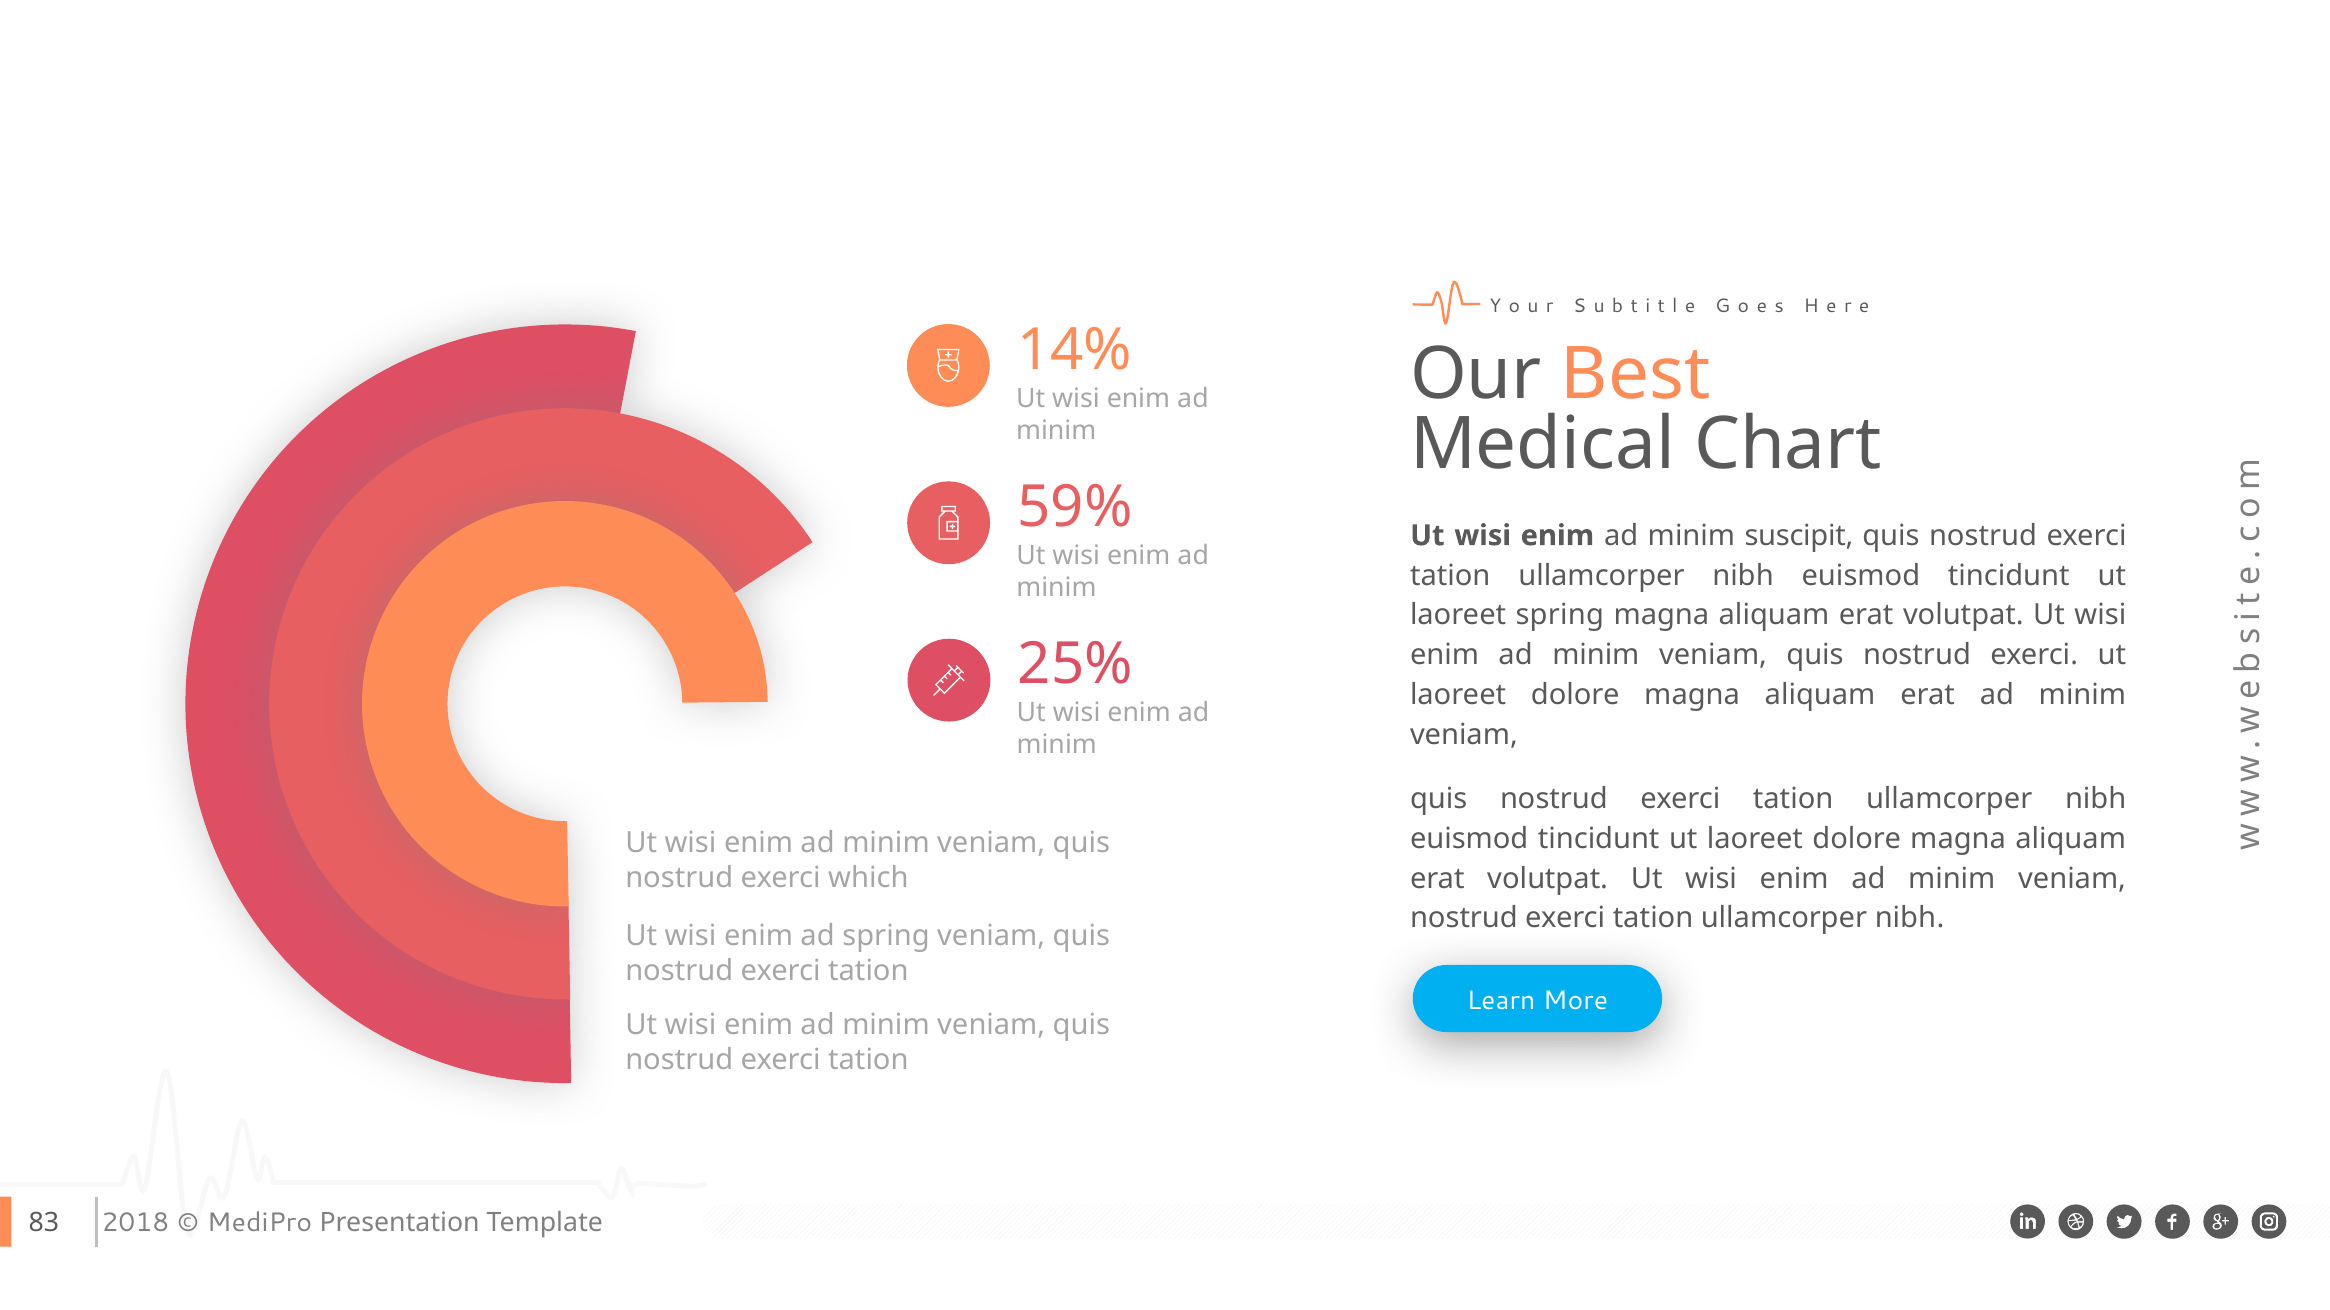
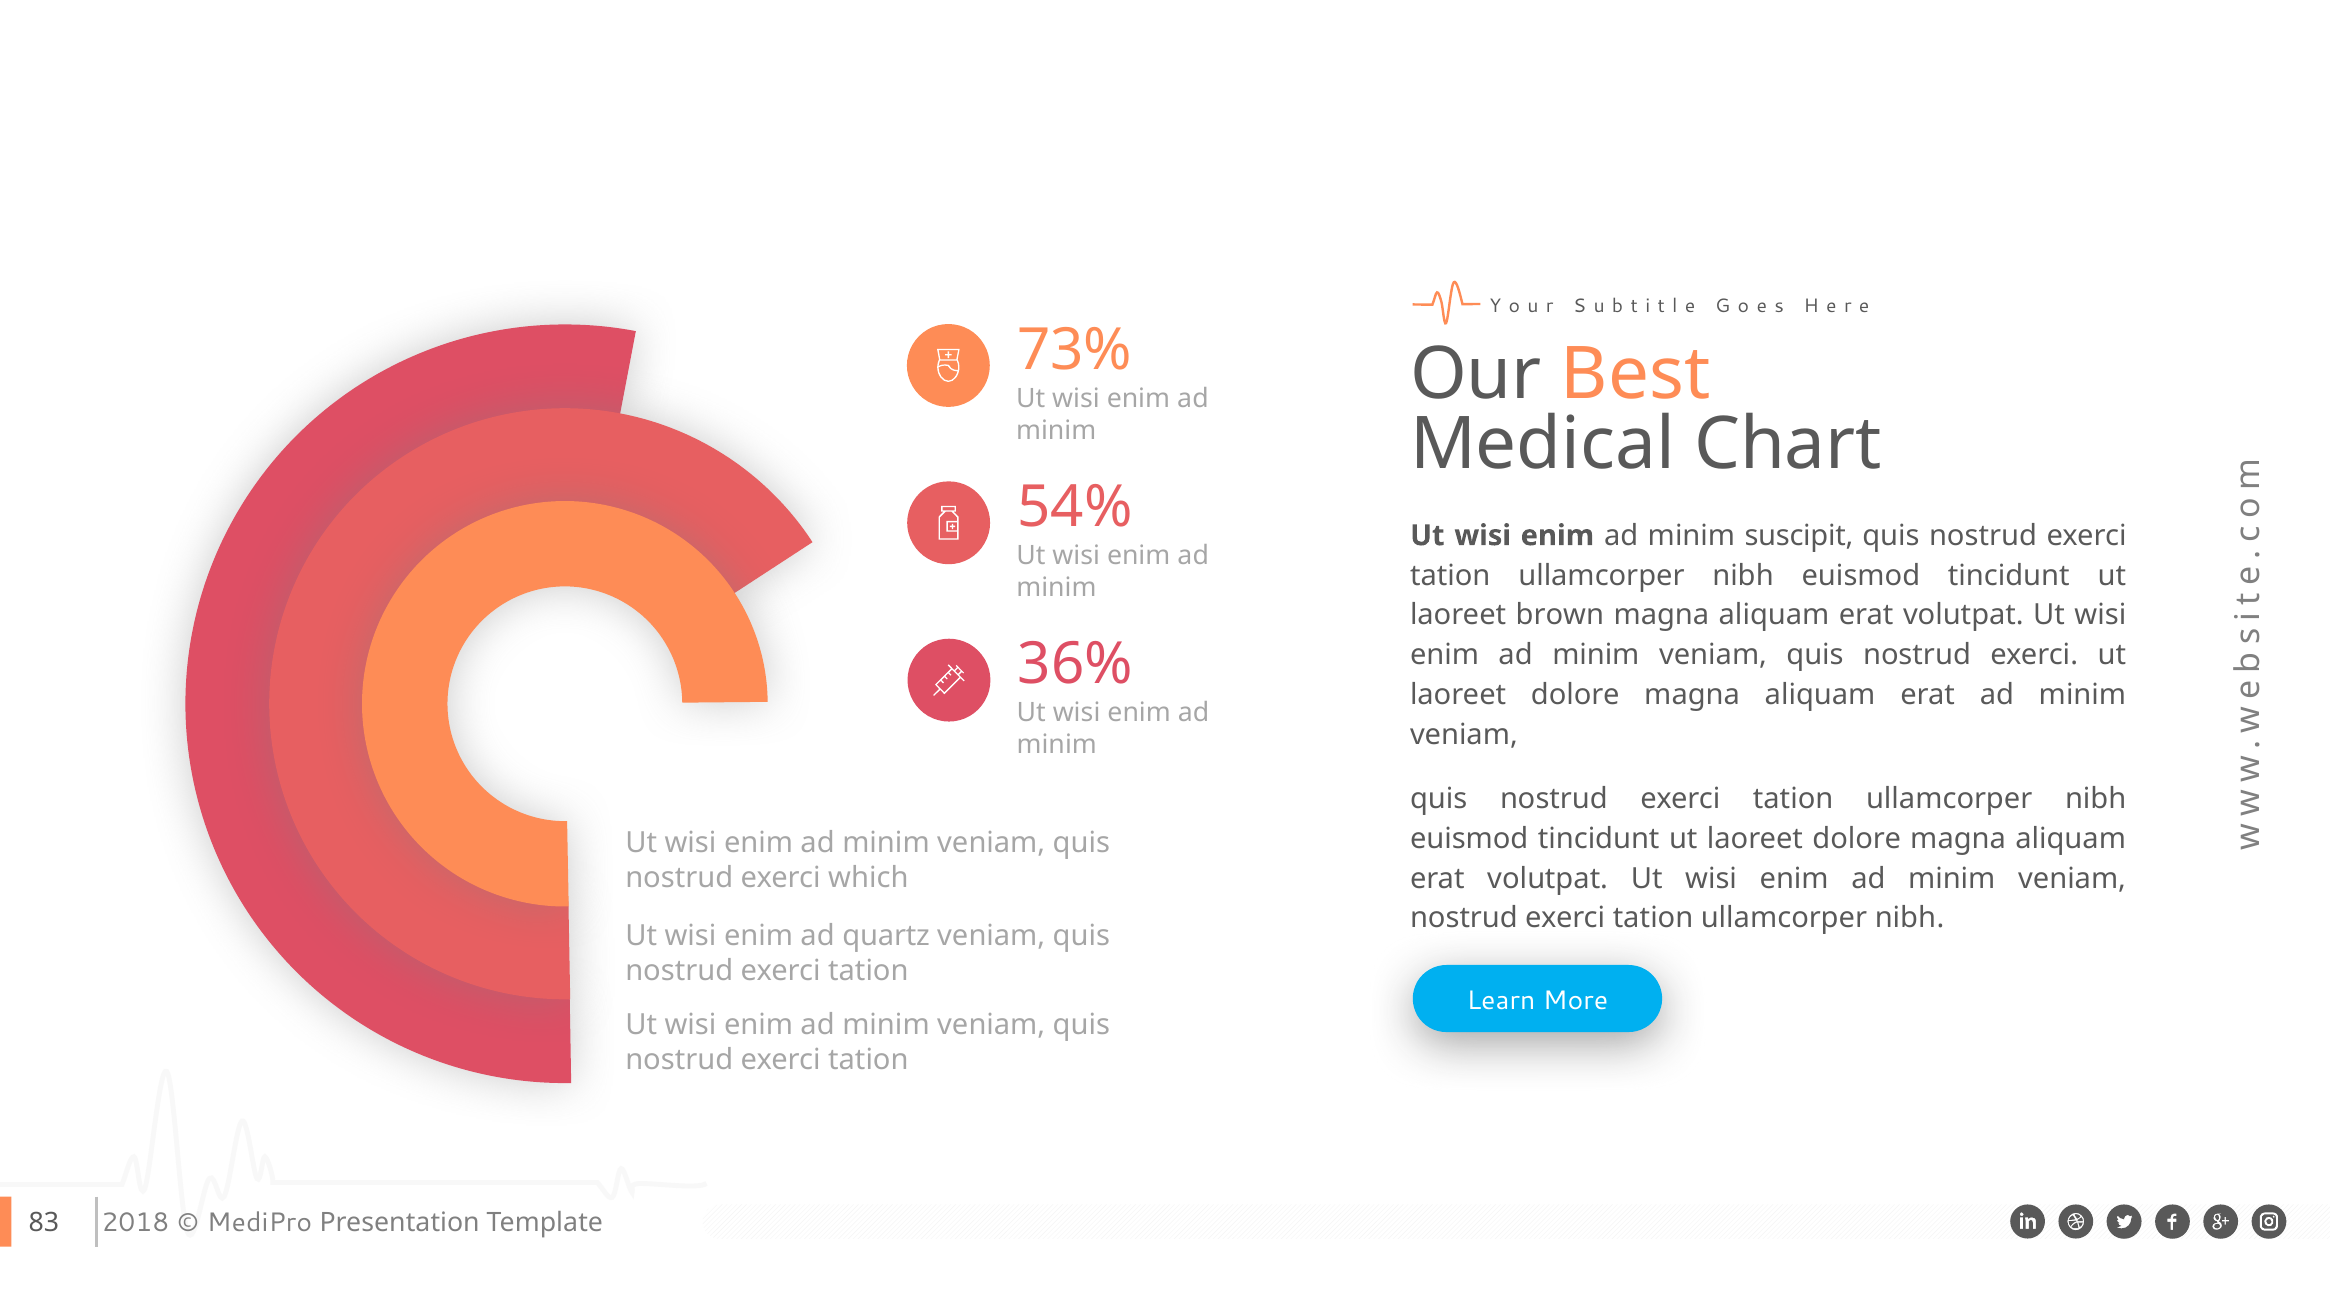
14%: 14% -> 73%
59%: 59% -> 54%
laoreet spring: spring -> brown
25%: 25% -> 36%
ad spring: spring -> quartz
